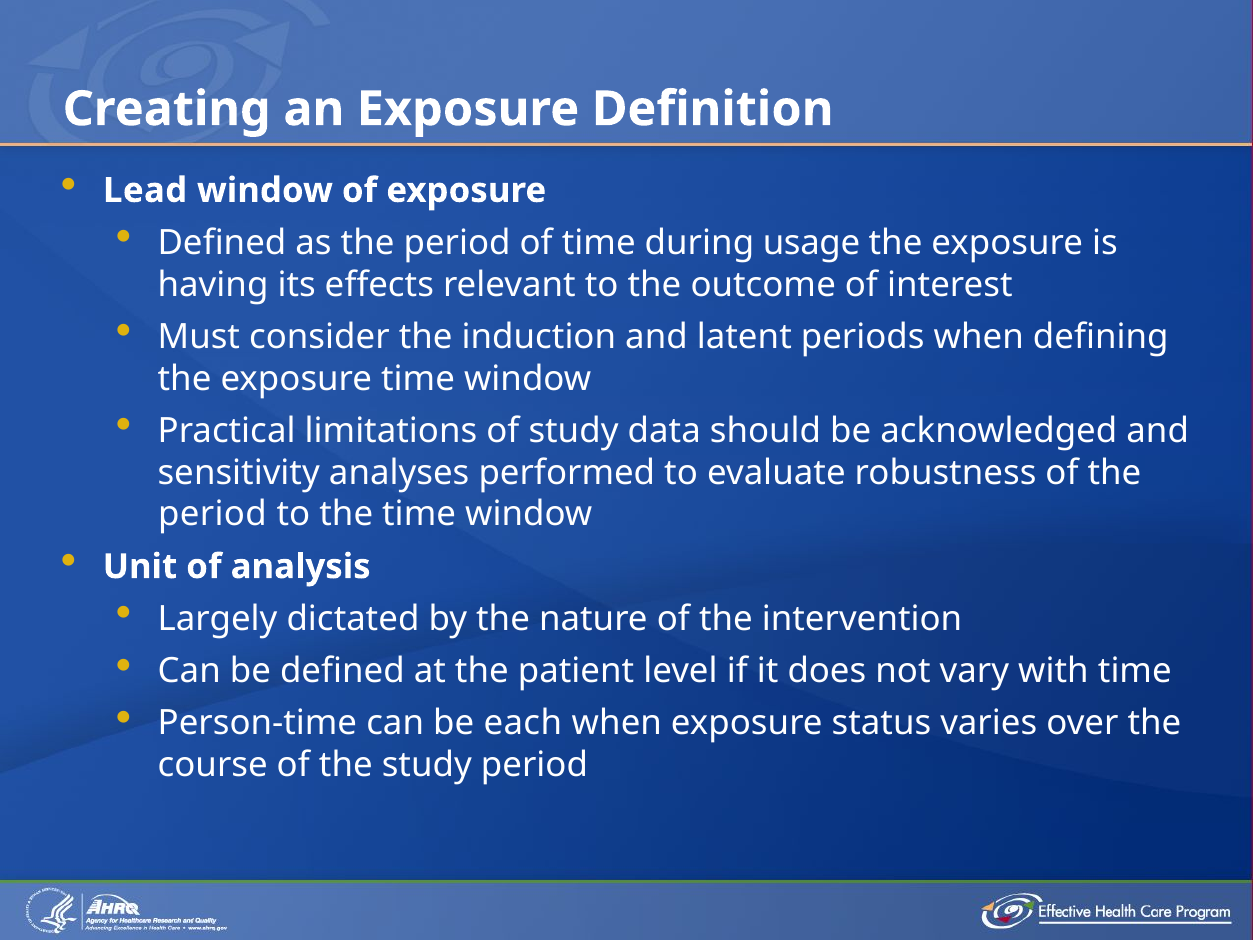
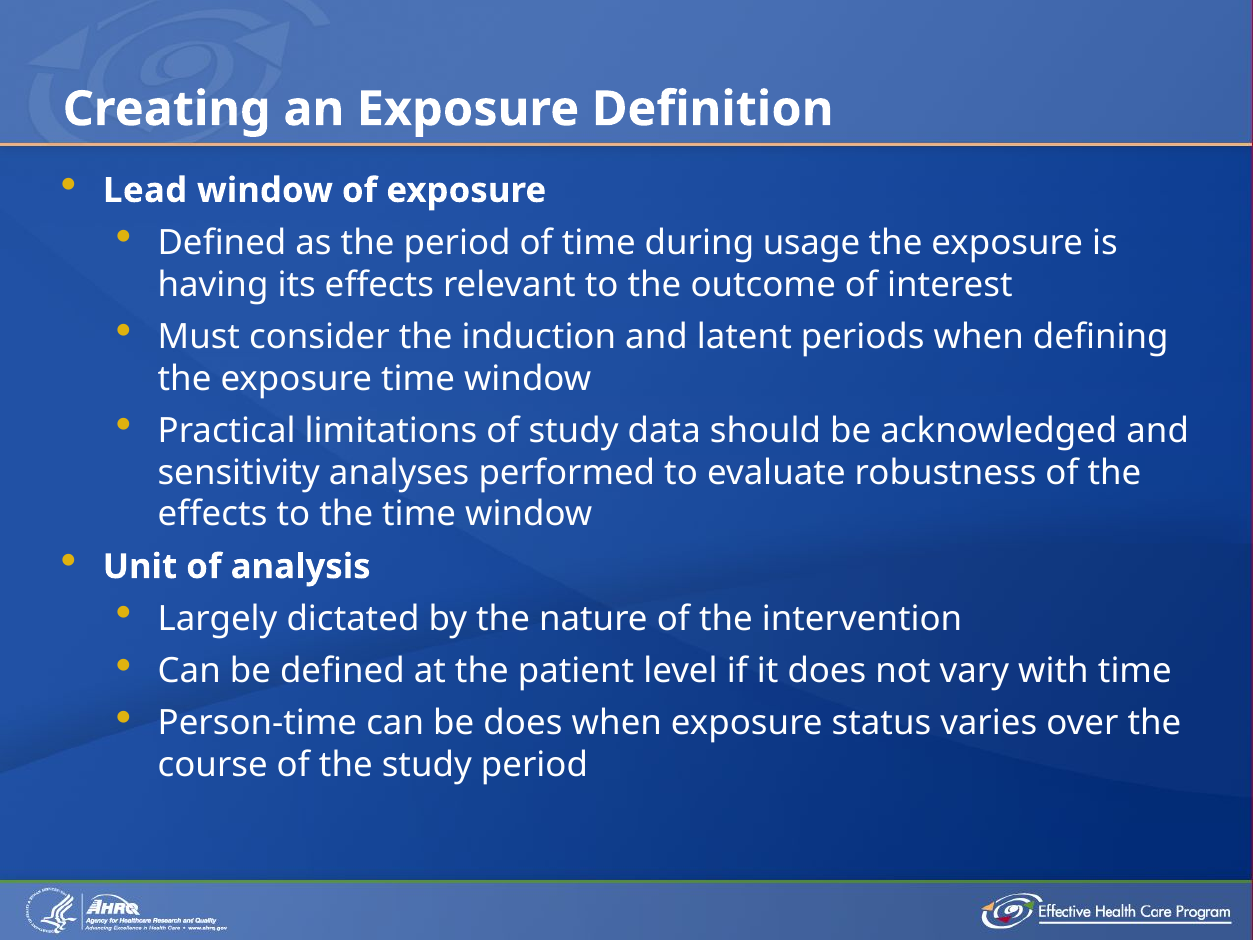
period at (212, 514): period -> effects
be each: each -> does
